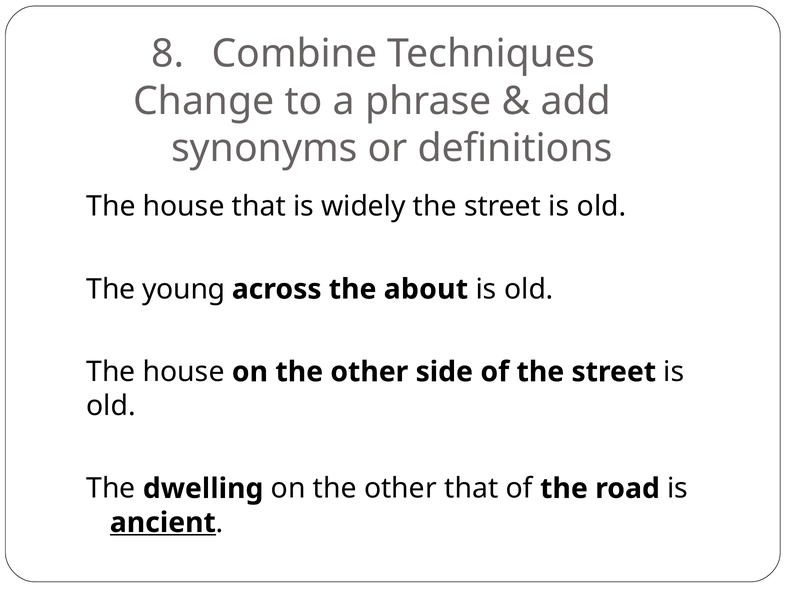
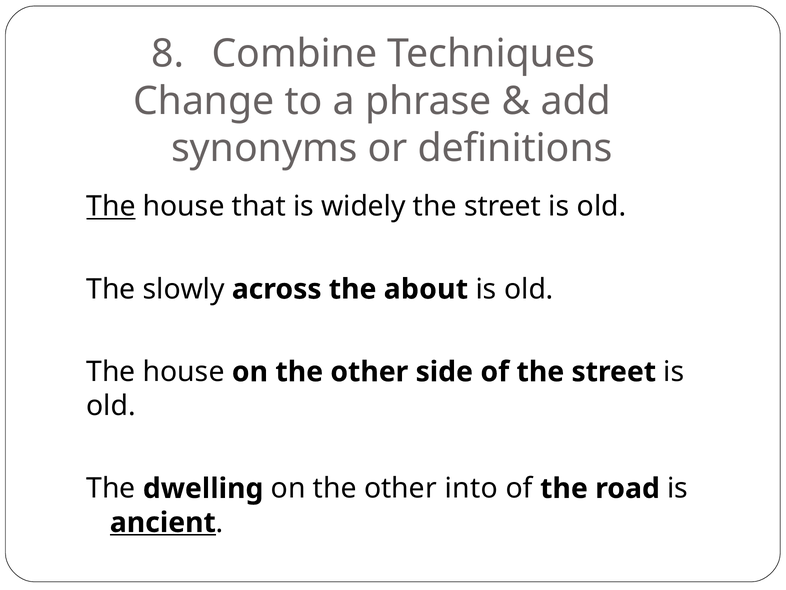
The at (111, 206) underline: none -> present
young: young -> slowly
other that: that -> into
